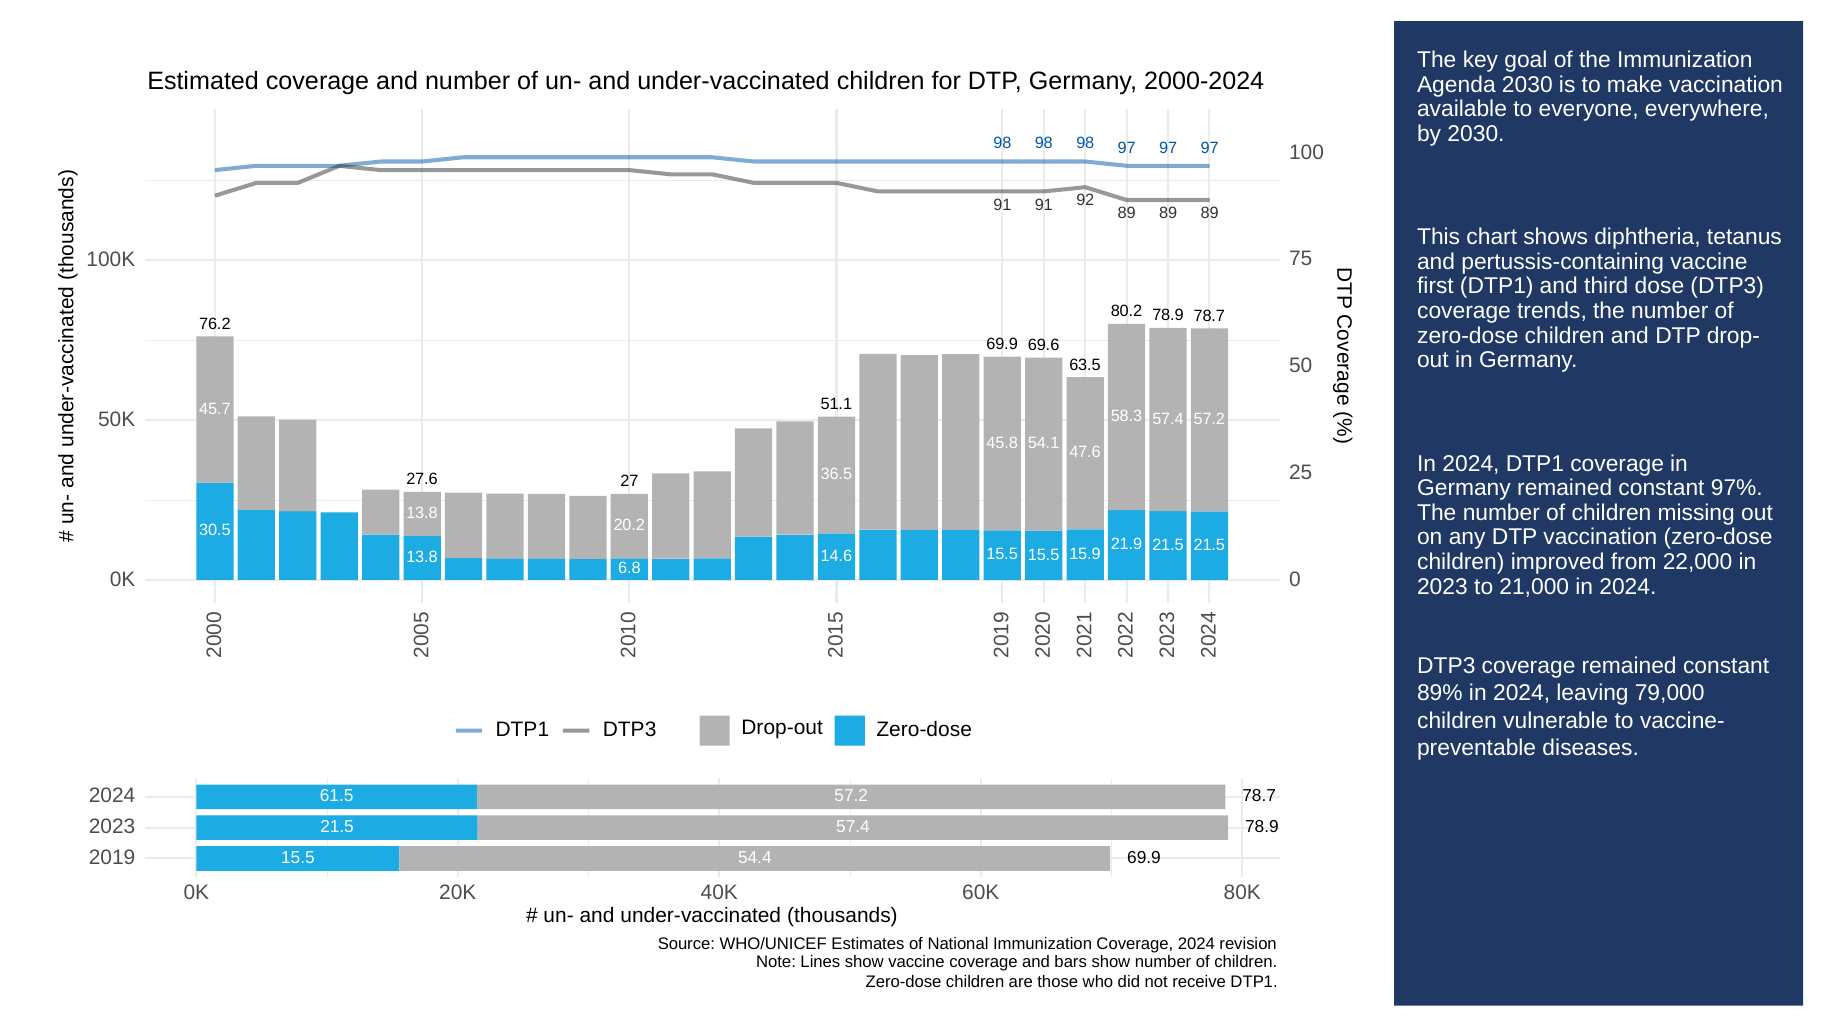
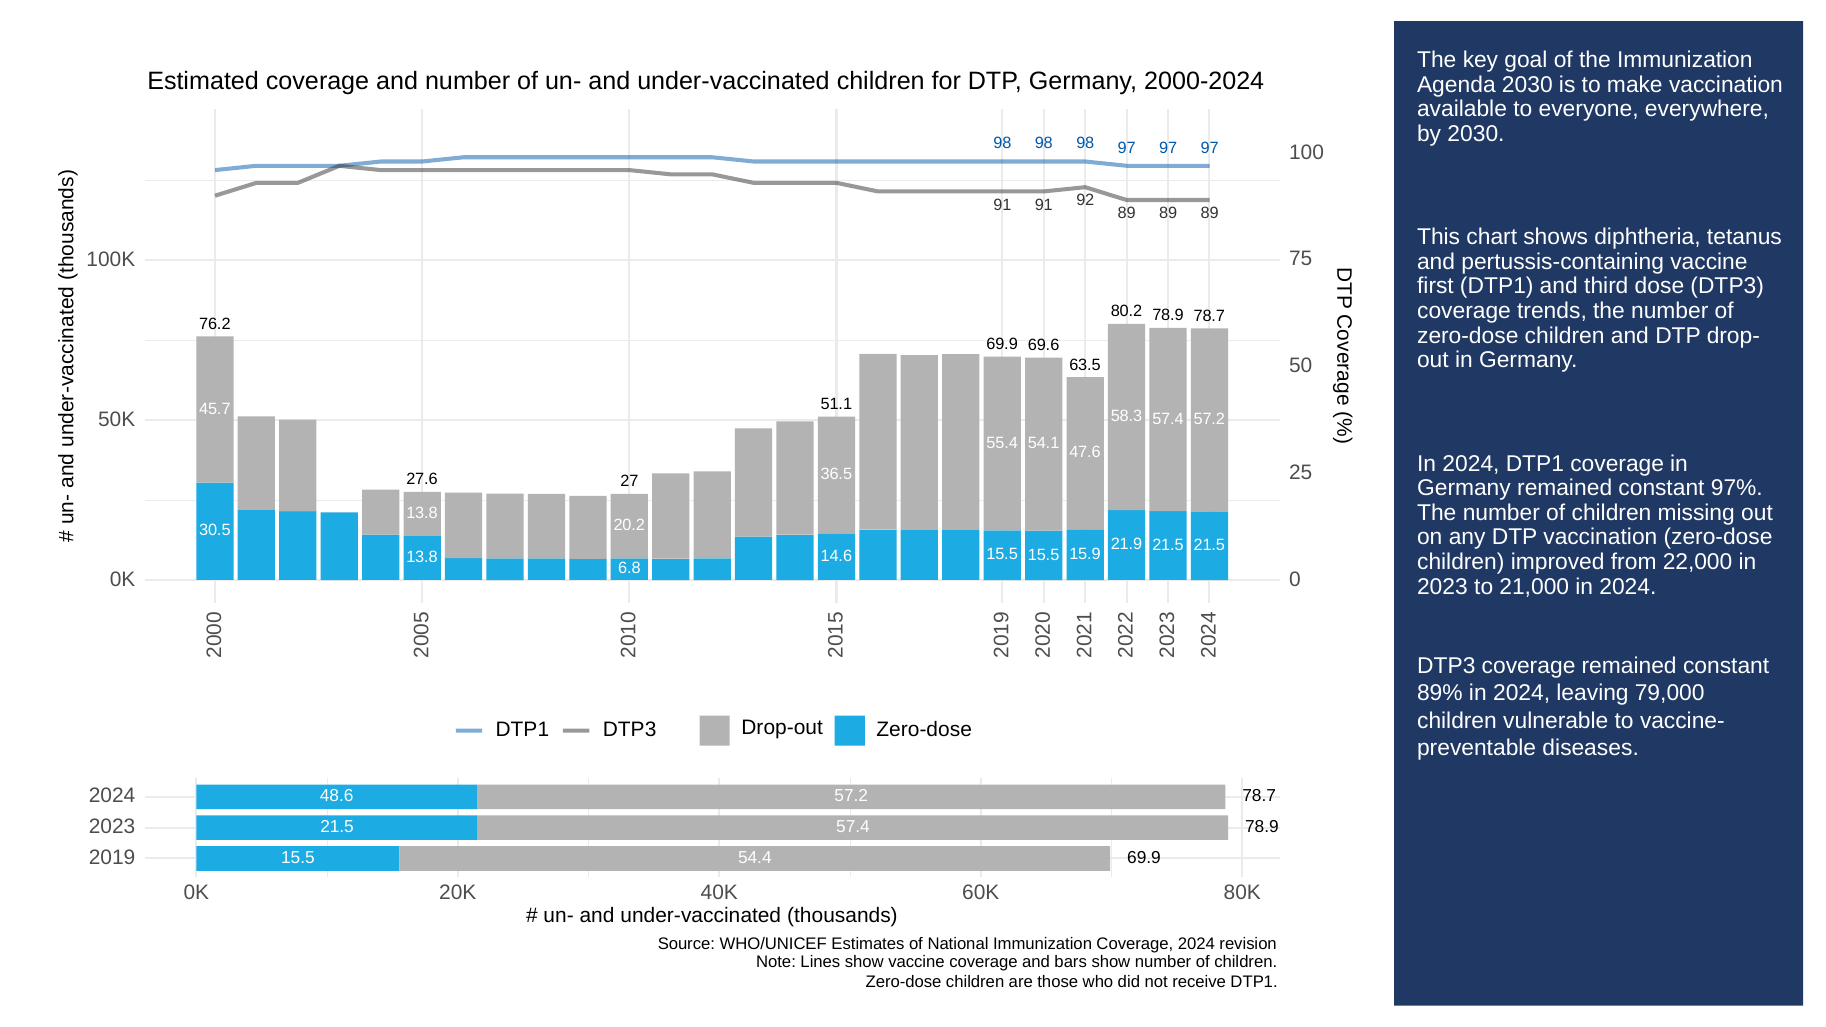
45.8: 45.8 -> 55.4
61.5: 61.5 -> 48.6
